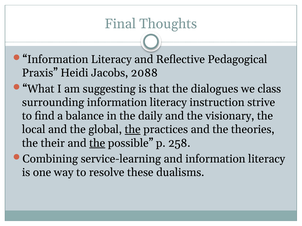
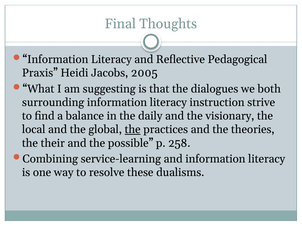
2088: 2088 -> 2005
class: class -> both
the at (97, 143) underline: present -> none
